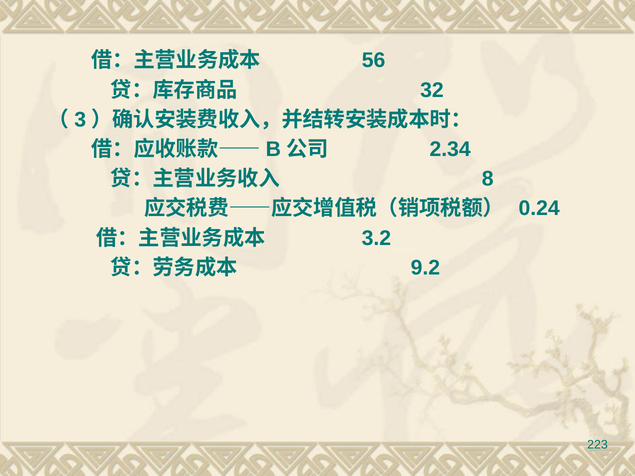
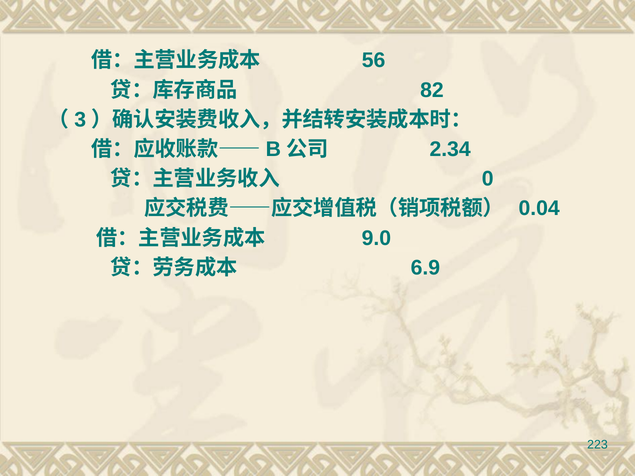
32: 32 -> 82
8: 8 -> 0
0.24: 0.24 -> 0.04
3.2: 3.2 -> 9.0
9.2: 9.2 -> 6.9
